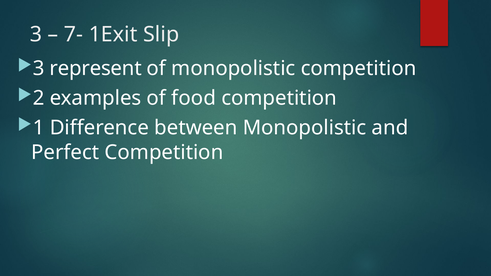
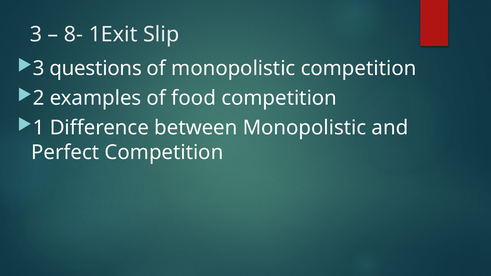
7-: 7- -> 8-
represent: represent -> questions
